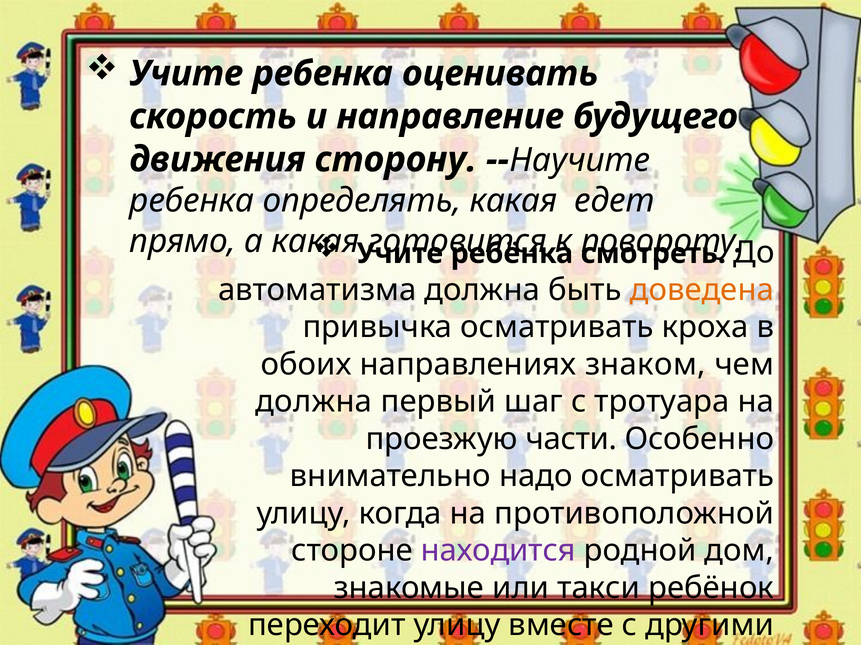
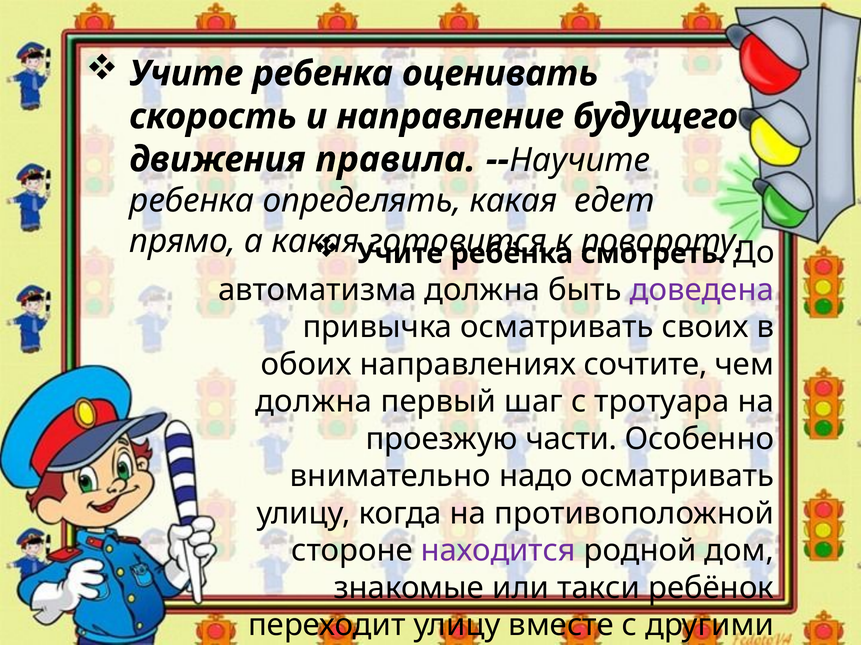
сторону: сторону -> правила
доведена colour: orange -> purple
кроха: кроха -> своих
знаком: знаком -> сочтите
